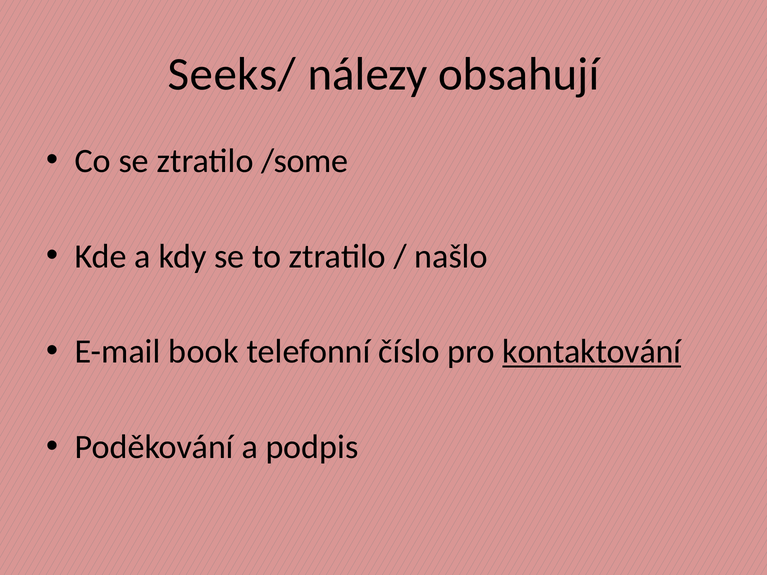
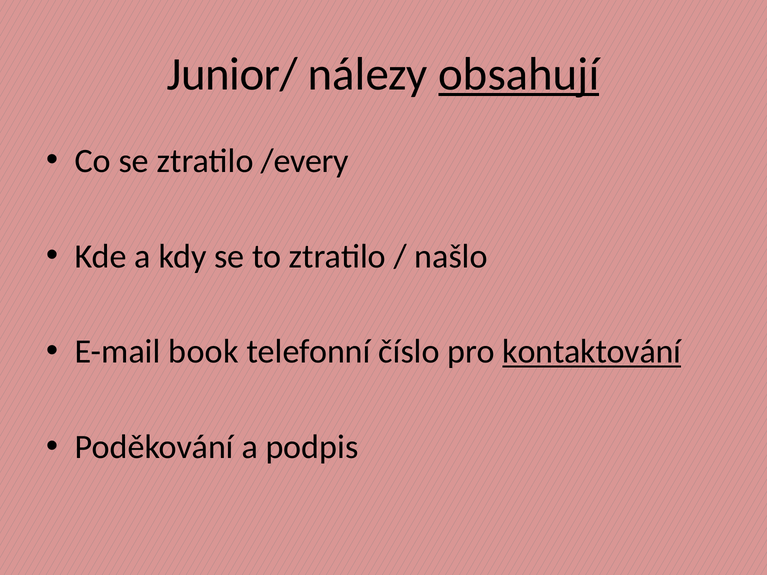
Seeks/: Seeks/ -> Junior/
obsahují underline: none -> present
/some: /some -> /every
